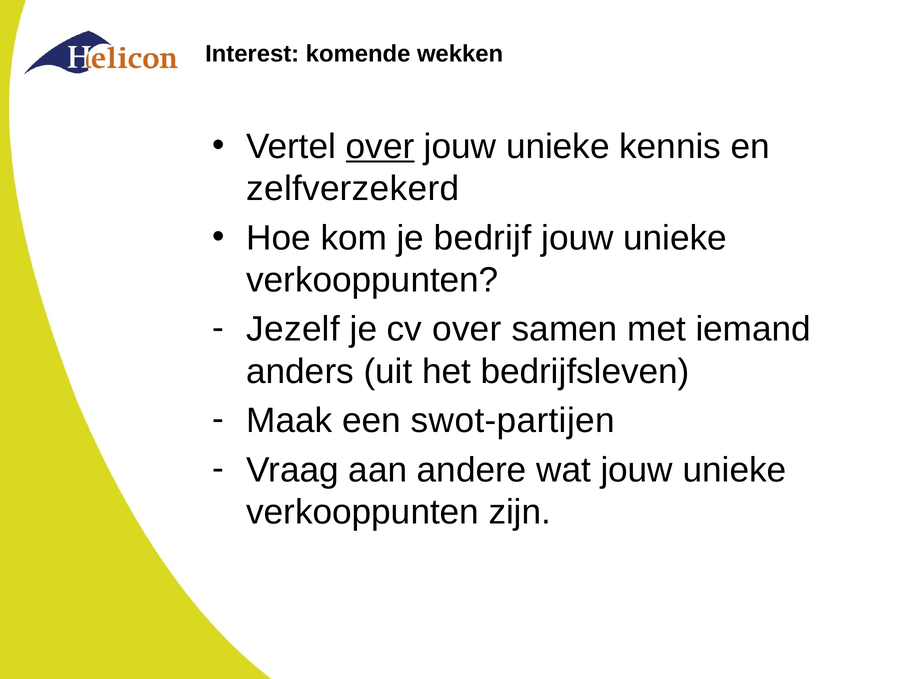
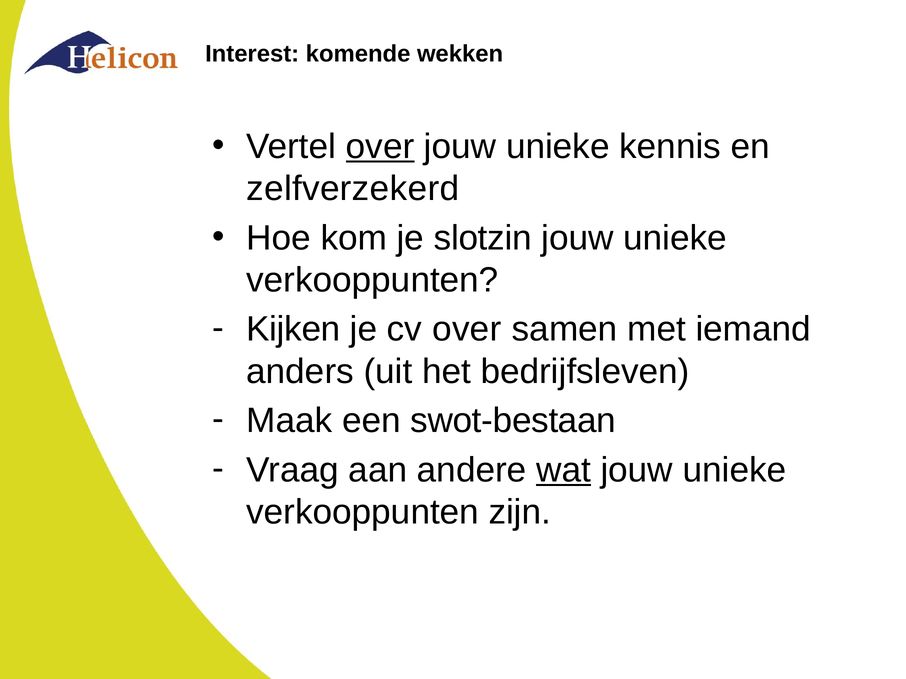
bedrijf: bedrijf -> slotzin
Jezelf: Jezelf -> Kijken
swot-partijen: swot-partijen -> swot-bestaan
wat underline: none -> present
